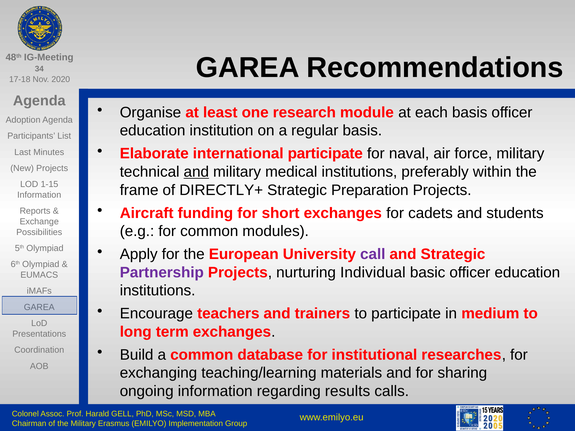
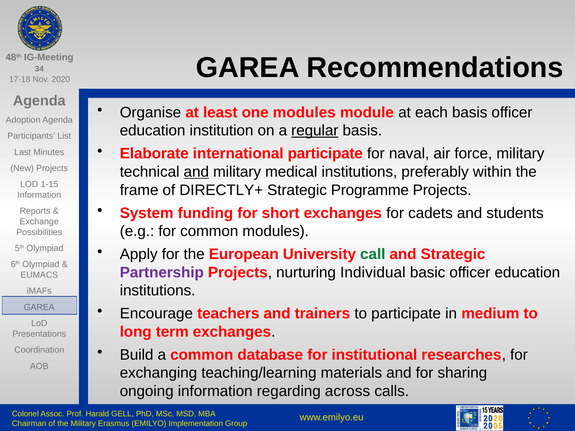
one research: research -> modules
regular underline: none -> present
Preparation: Preparation -> Programme
Aircraft: Aircraft -> System
call colour: purple -> green
results: results -> across
